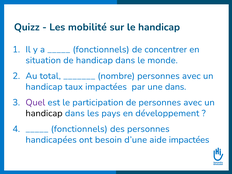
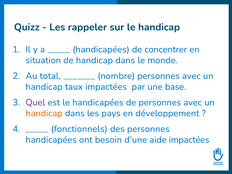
mobilité: mobilité -> rappeler
fonctionnels at (101, 49): fonctionnels -> handicapées
une dans: dans -> base
le participation: participation -> handicapées
handicap at (44, 113) colour: black -> orange
